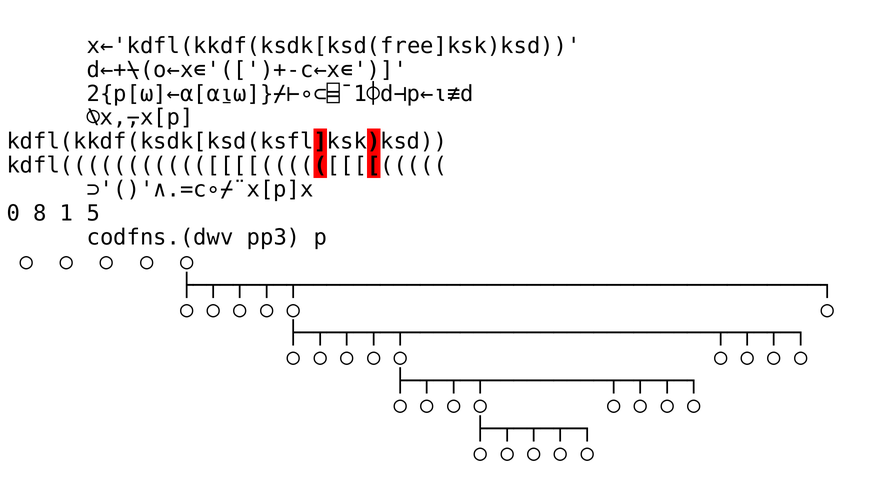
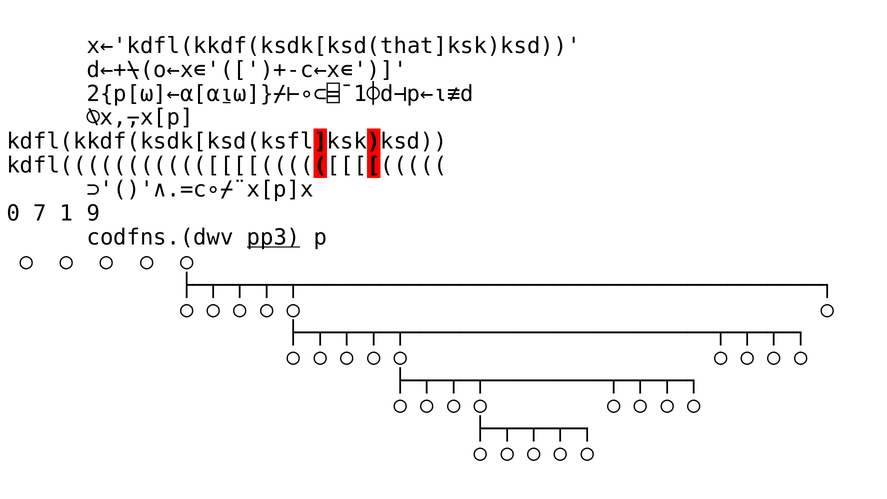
x←'kdfl(kkdf(ksdk[ksd(free]ksk)ksd: x←'kdfl(kkdf(ksdk[ksd(free]ksk)ksd -> x←'kdfl(kkdf(ksdk[ksd(that]ksk)ksd
8: 8 -> 7
5: 5 -> 9
pp3 underline: none -> present
